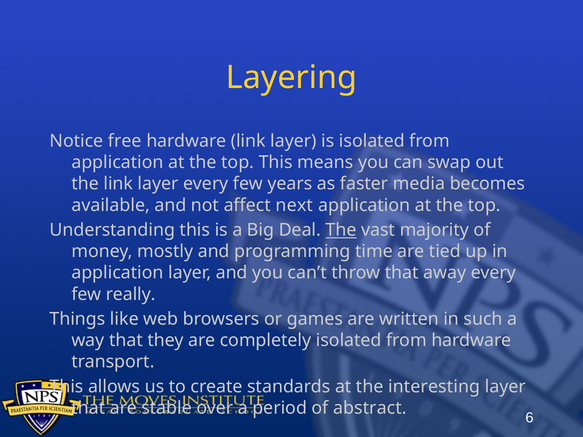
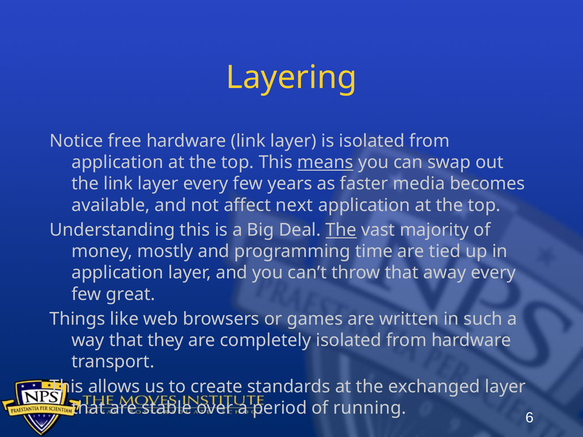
means underline: none -> present
really: really -> great
interesting: interesting -> exchanged
abstract: abstract -> running
